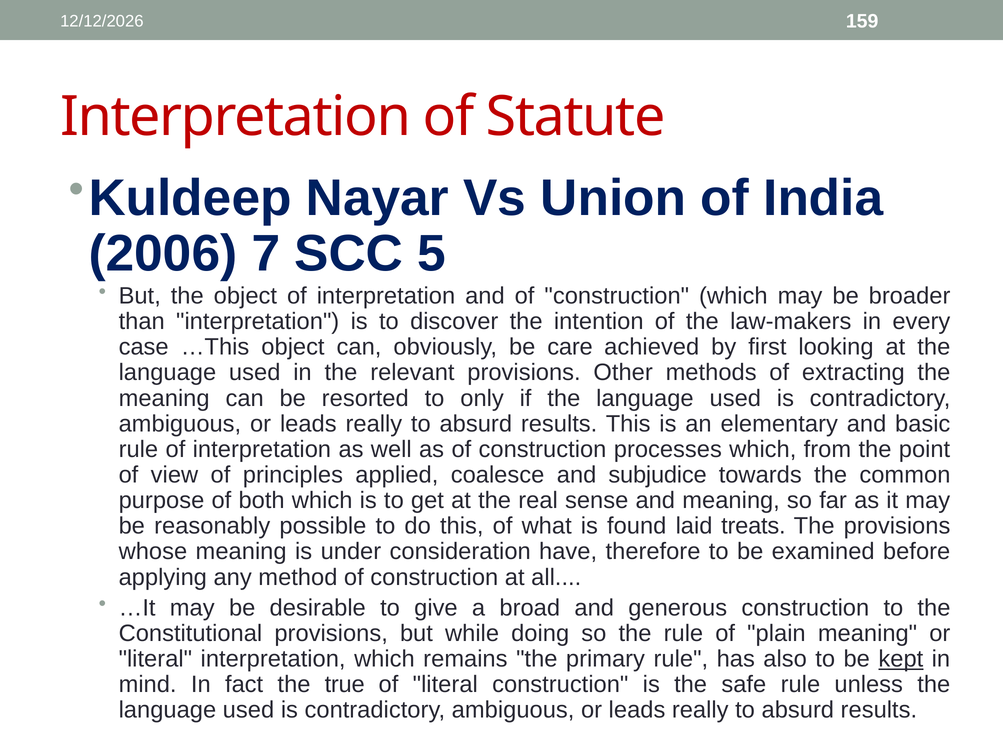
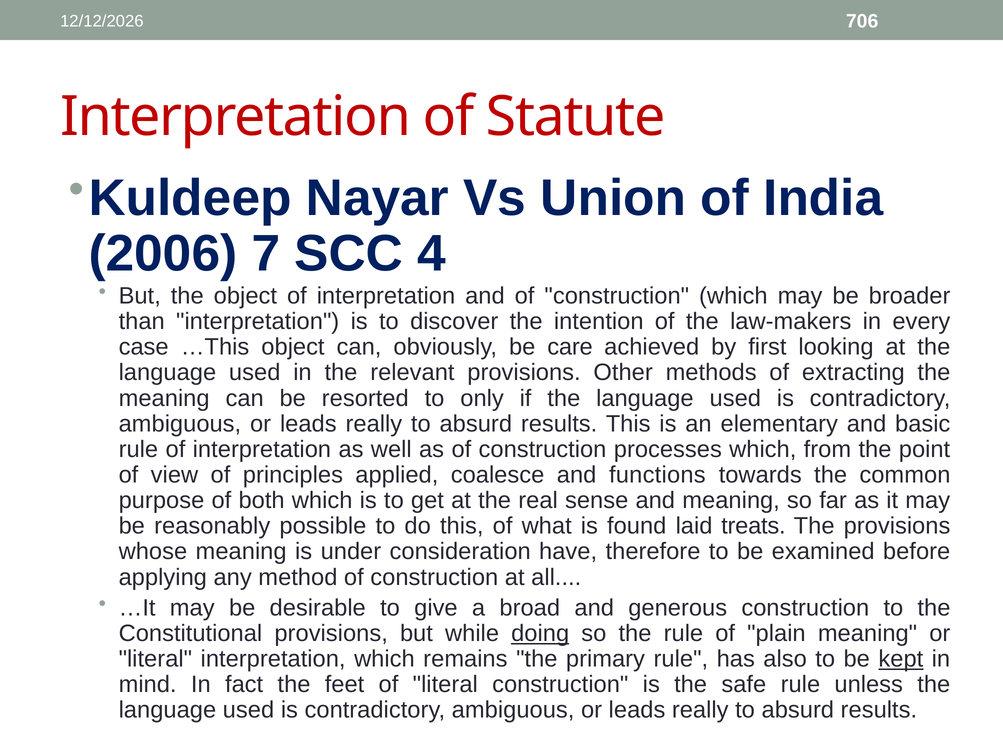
159: 159 -> 706
5: 5 -> 4
subjudice: subjudice -> functions
doing underline: none -> present
true: true -> feet
